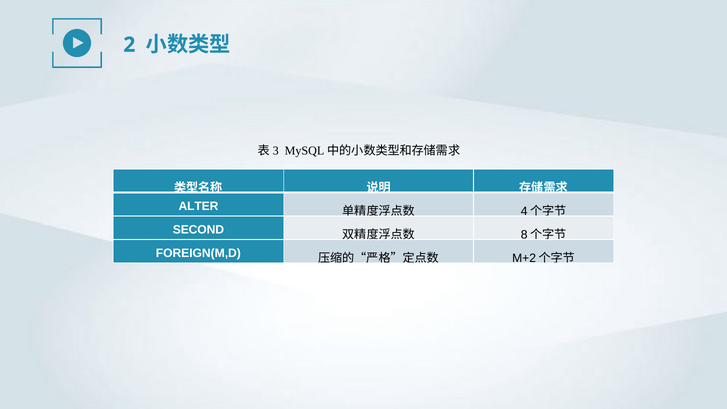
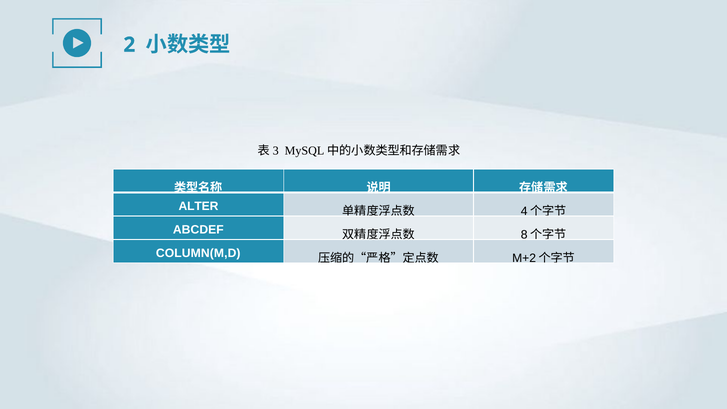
SECOND: SECOND -> ABCDEF
FOREIGN(M,D: FOREIGN(M,D -> COLUMN(M,D
